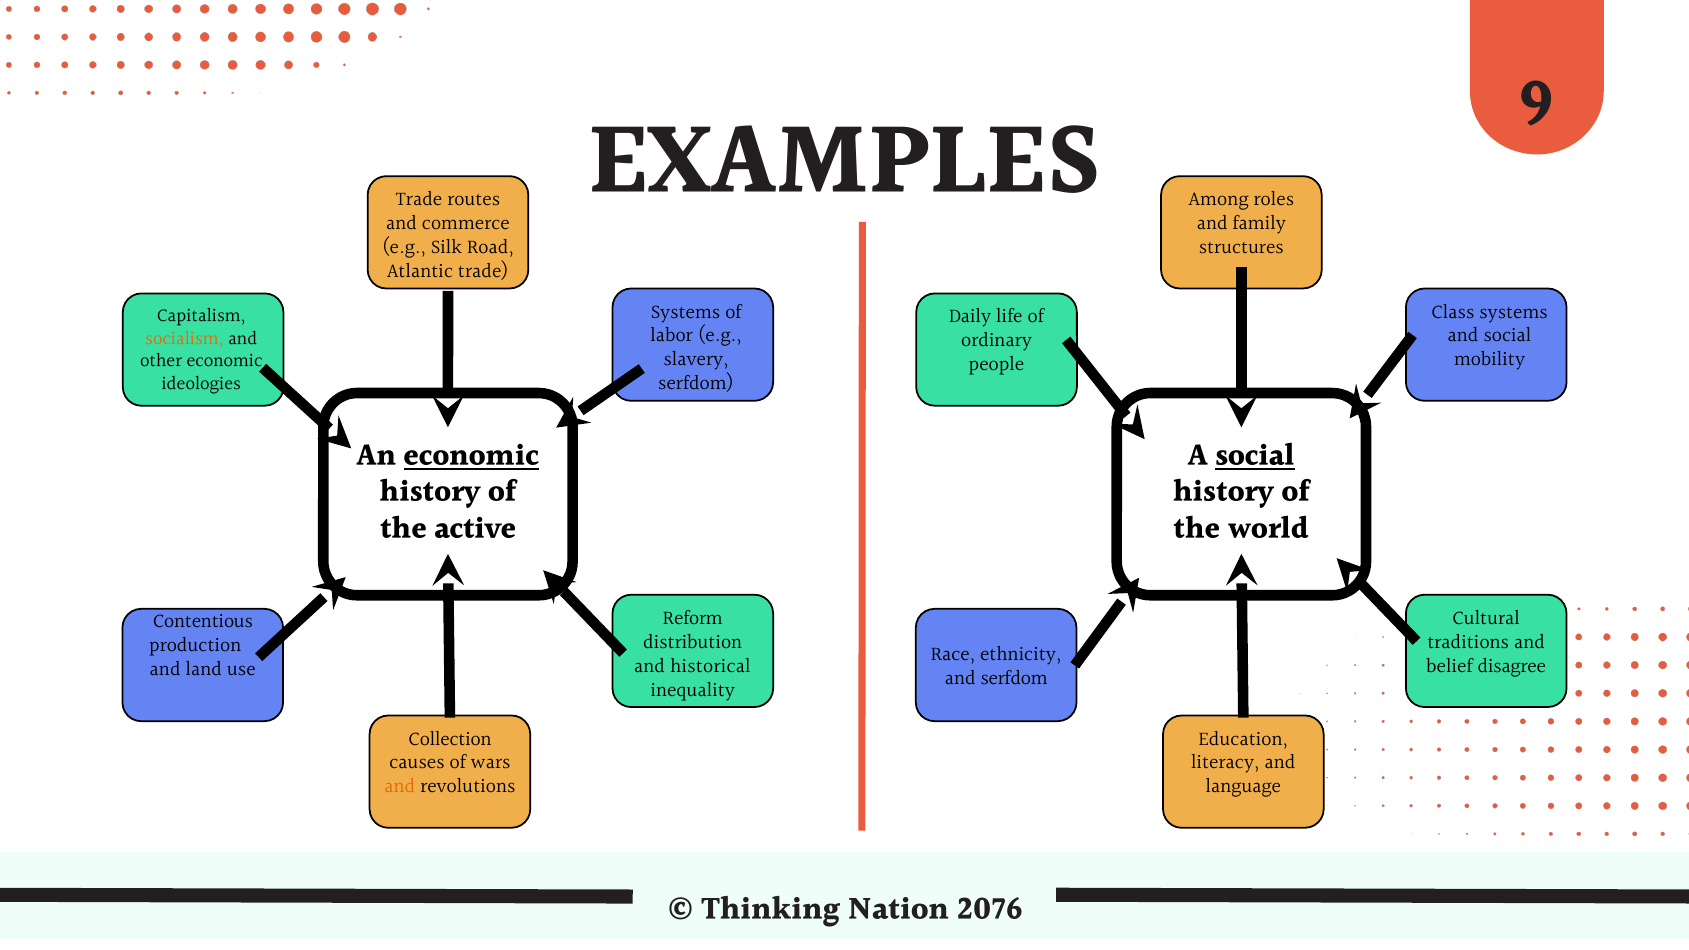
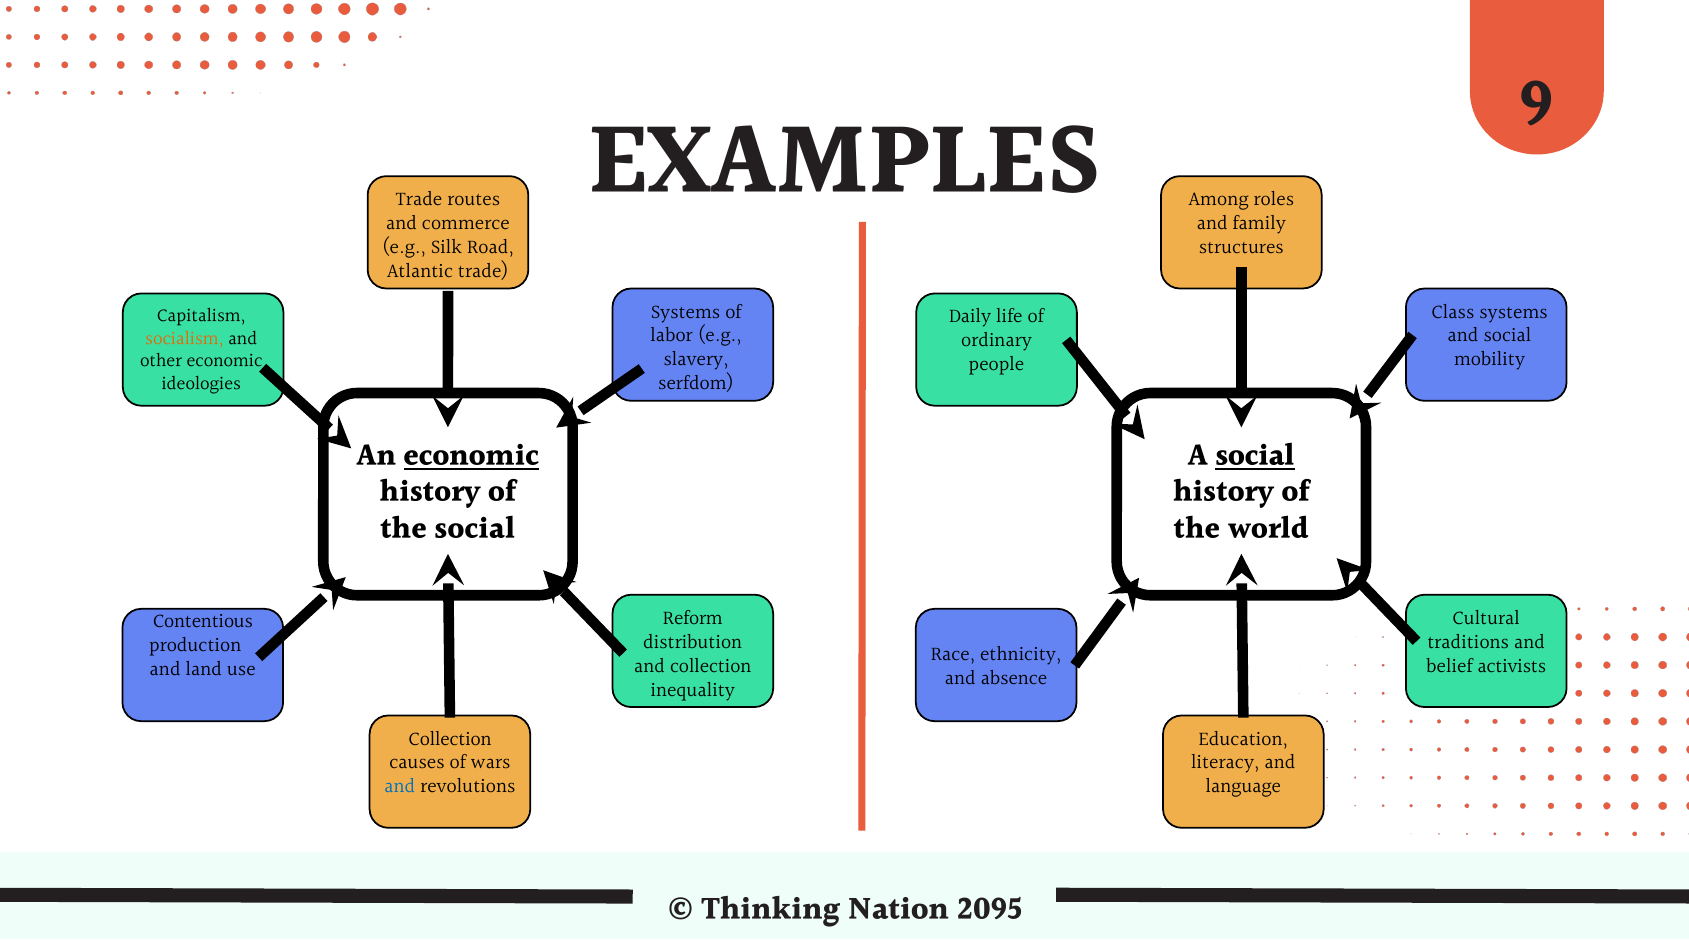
the active: active -> social
and historical: historical -> collection
disagree: disagree -> activists
and serfdom: serfdom -> absence
and at (400, 787) colour: orange -> blue
2076: 2076 -> 2095
